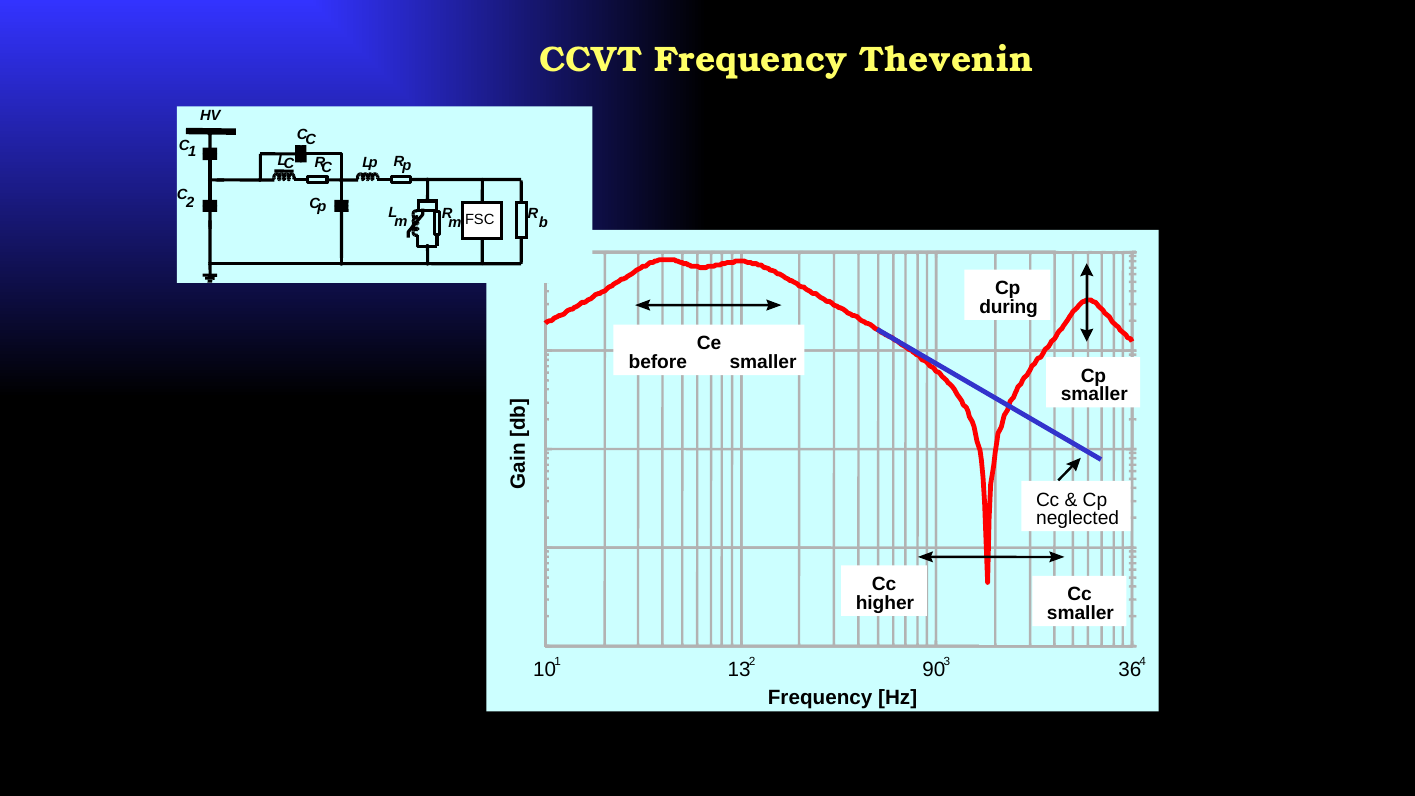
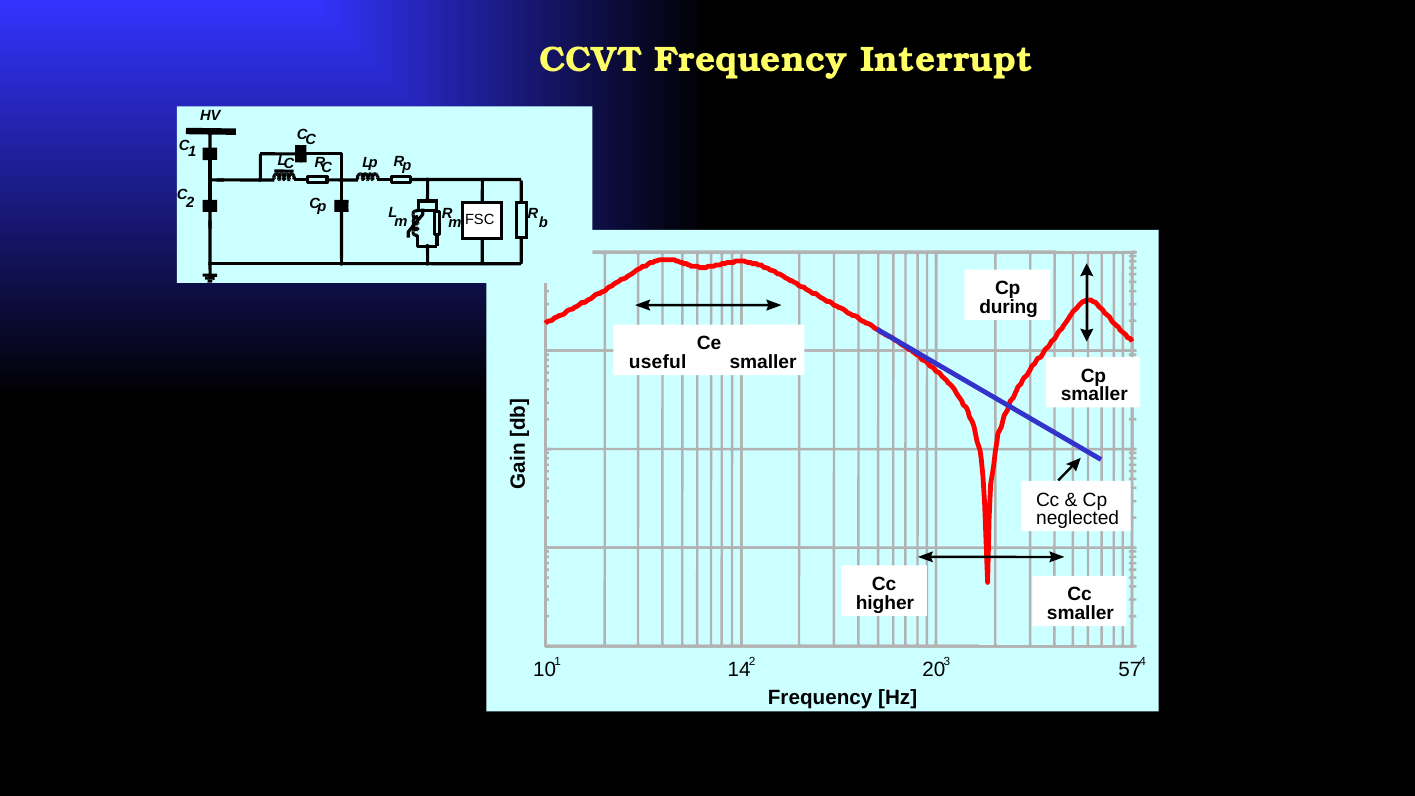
Thevenin: Thevenin -> Interrupt
before: before -> useful
13: 13 -> 14
90: 90 -> 20
36: 36 -> 57
